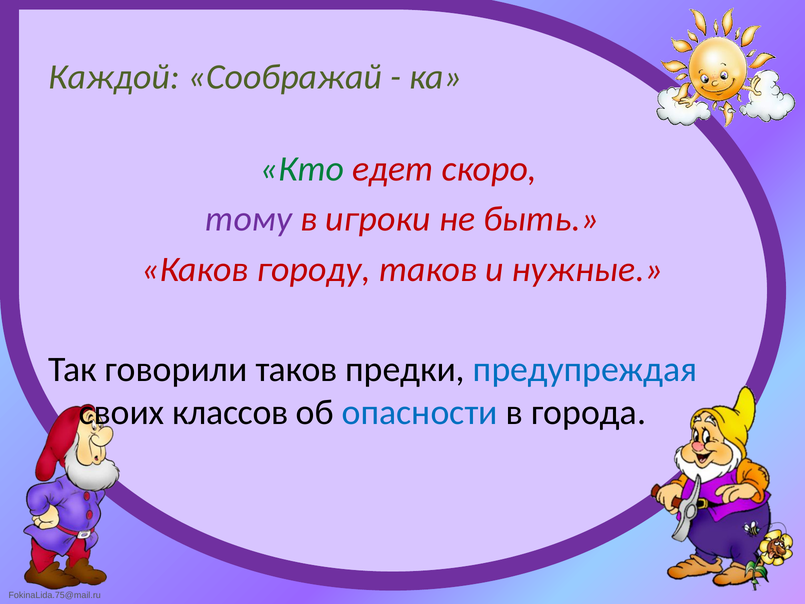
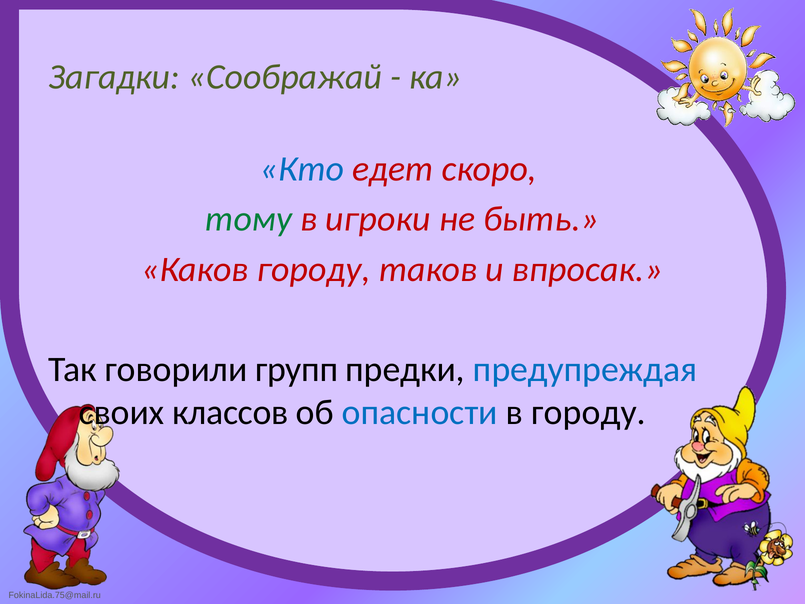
Каждой: Каждой -> Загадки
Кто colour: green -> blue
тому colour: purple -> green
нужные: нужные -> впросак
говорили таков: таков -> групп
в города: города -> городу
